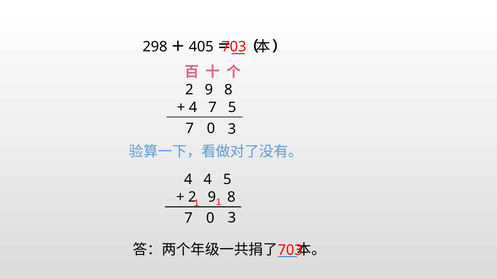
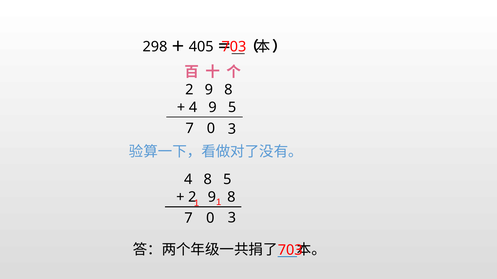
4 7: 7 -> 9
4 4: 4 -> 8
